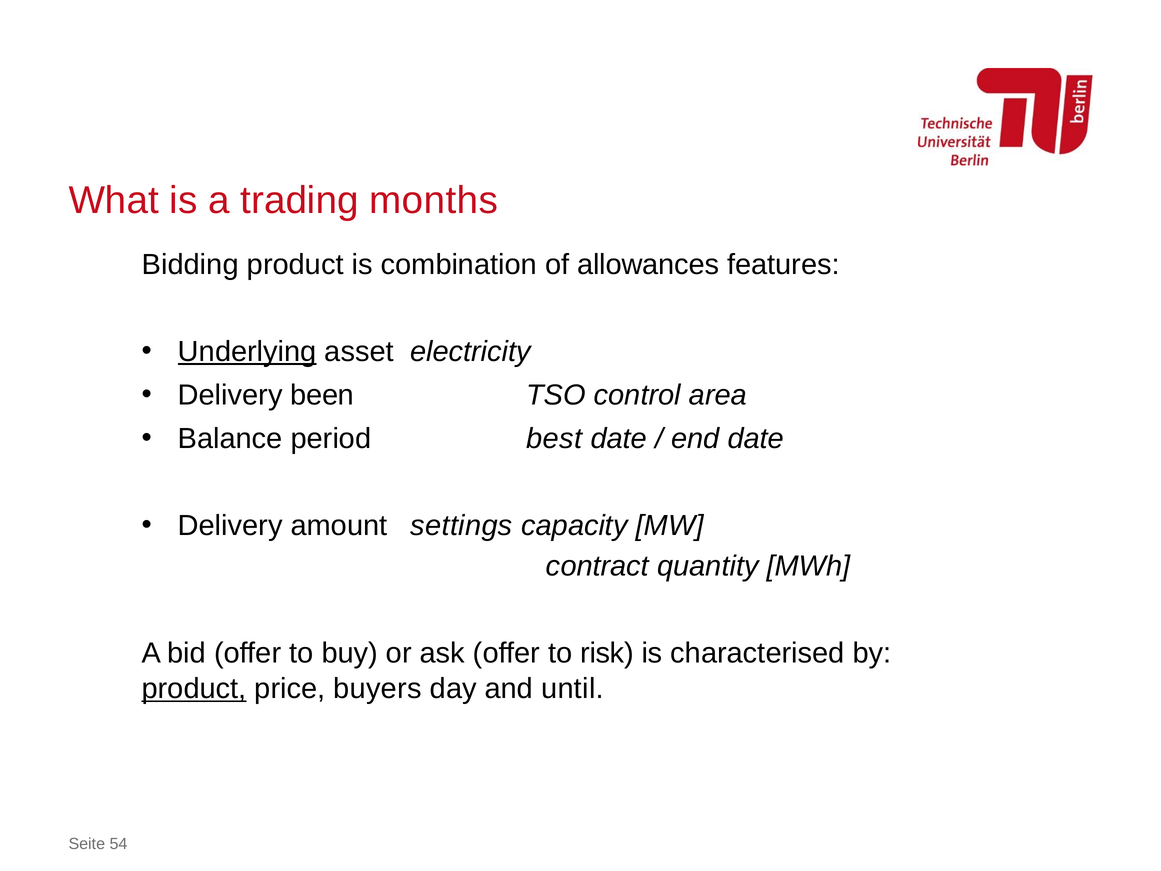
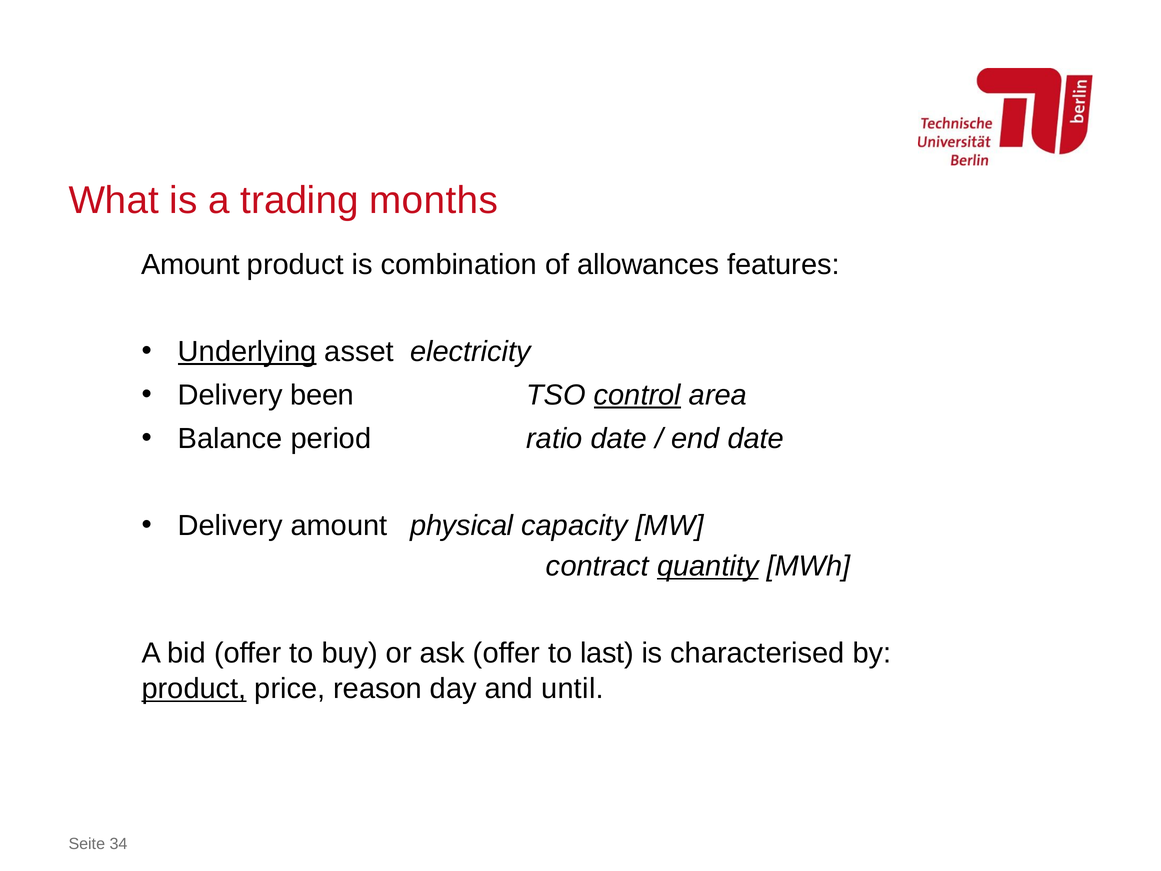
Bidding at (190, 264): Bidding -> Amount
control underline: none -> present
best: best -> ratio
settings: settings -> physical
quantity underline: none -> present
risk: risk -> last
buyers: buyers -> reason
54: 54 -> 34
